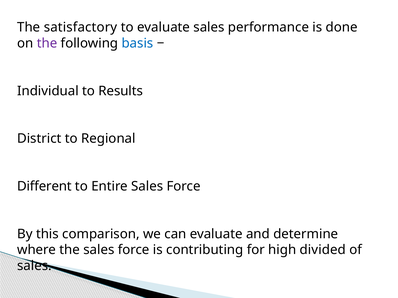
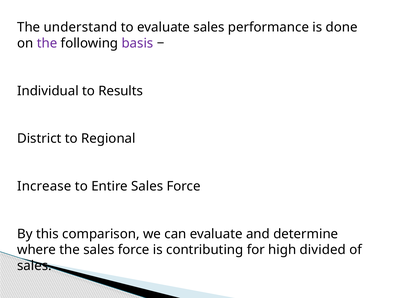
satisfactory: satisfactory -> understand
basis colour: blue -> purple
Different: Different -> Increase
